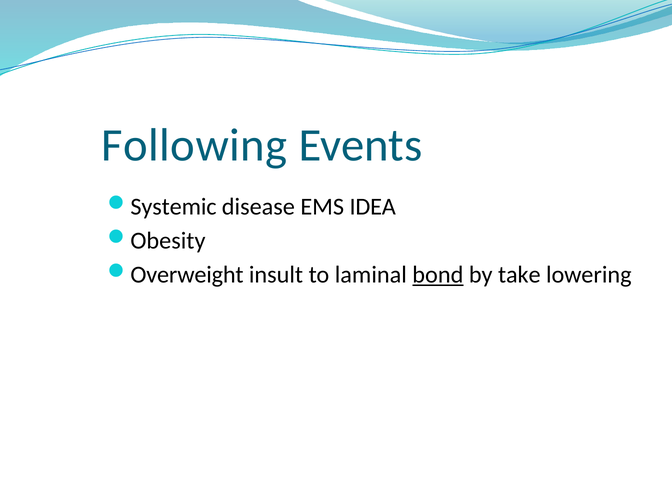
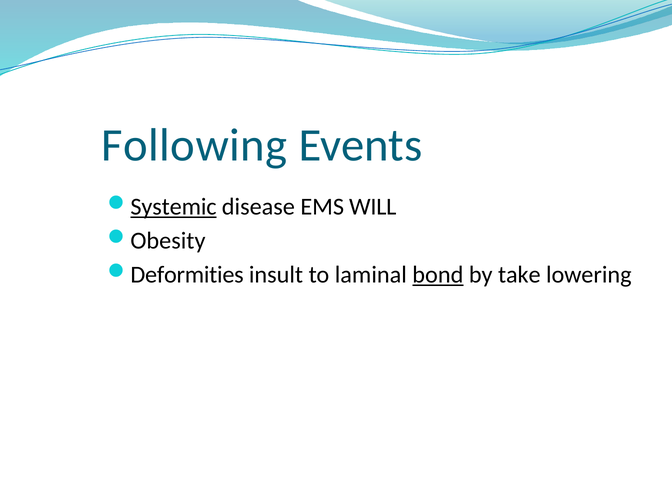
Systemic underline: none -> present
IDEA: IDEA -> WILL
Overweight: Overweight -> Deformities
